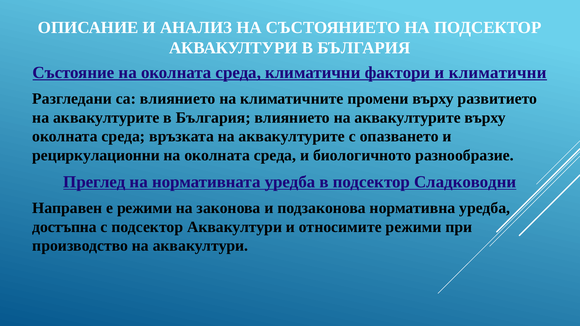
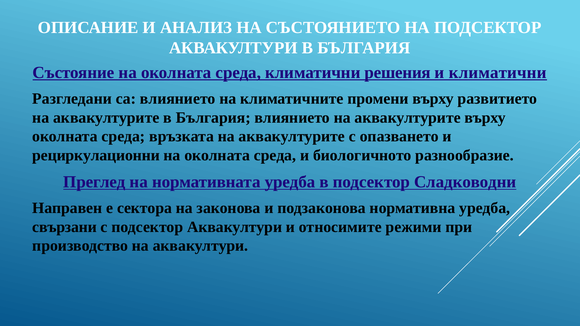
фактори: фактори -> решения
е режими: режими -> сектора
достъпна: достъпна -> свързани
